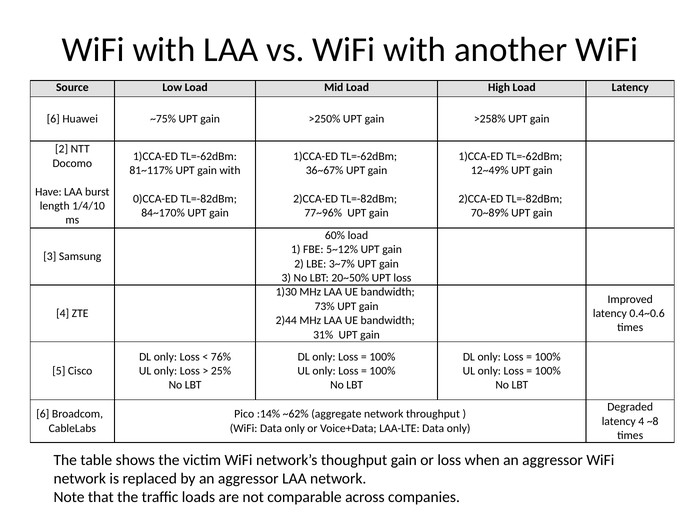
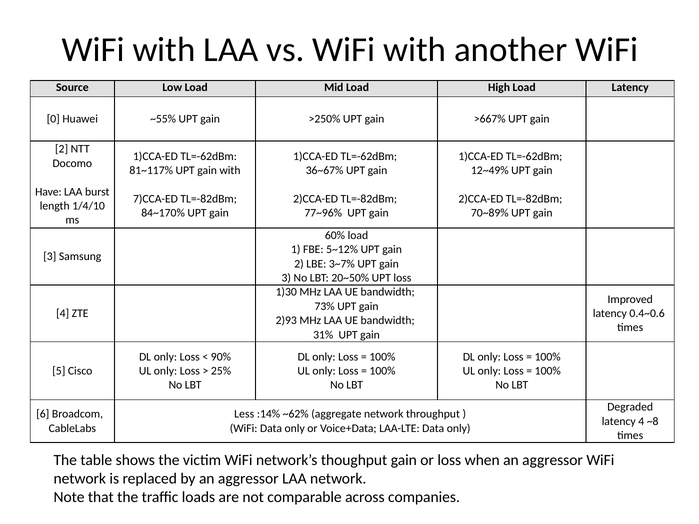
6 at (53, 119): 6 -> 0
~75%: ~75% -> ~55%
>258%: >258% -> >667%
0)CCA-ED: 0)CCA-ED -> 7)CCA-ED
2)44: 2)44 -> 2)93
76%: 76% -> 90%
Pico: Pico -> Less
